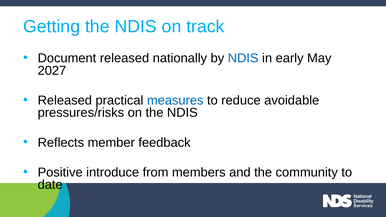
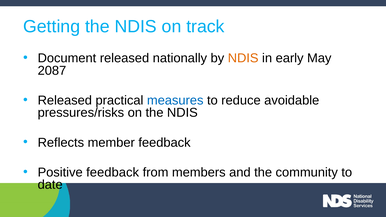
NDIS at (243, 58) colour: blue -> orange
2027: 2027 -> 2087
Positive introduce: introduce -> feedback
